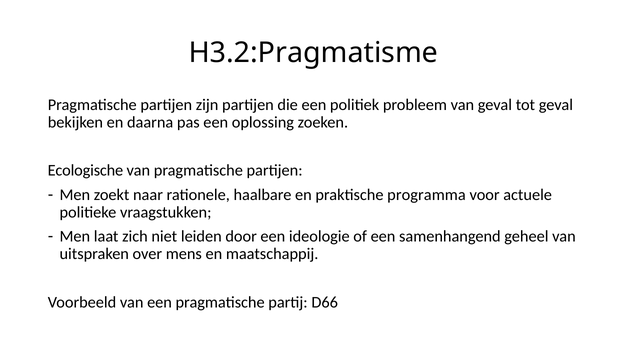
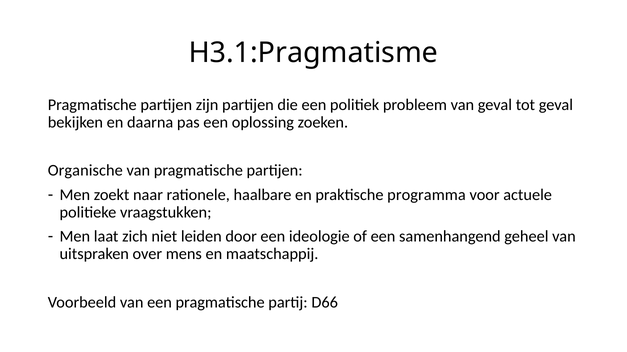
H3.2:Pragmatisme: H3.2:Pragmatisme -> H3.1:Pragmatisme
Ecologische: Ecologische -> Organische
